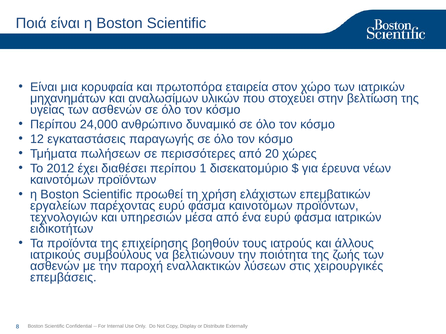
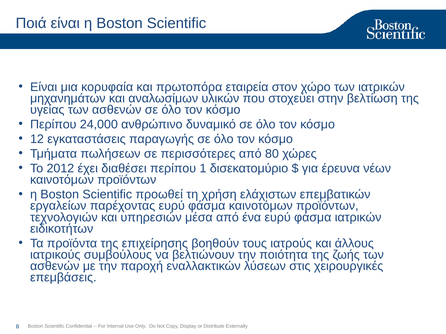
20: 20 -> 80
